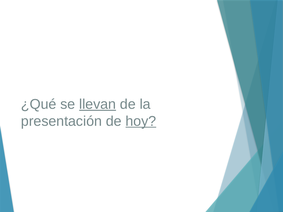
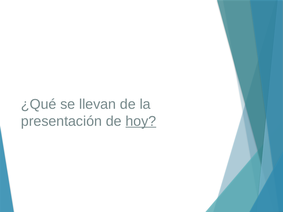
llevan underline: present -> none
